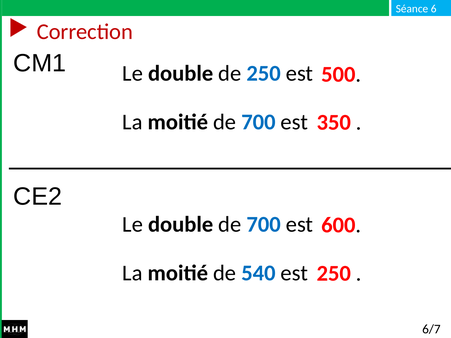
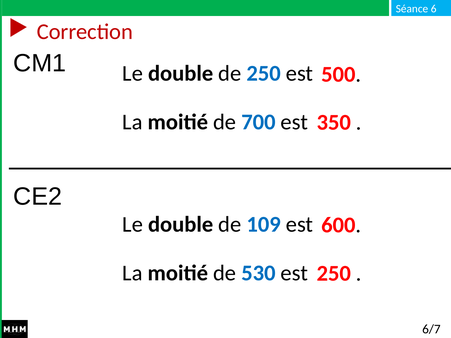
double de 700: 700 -> 109
540: 540 -> 530
